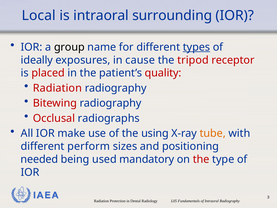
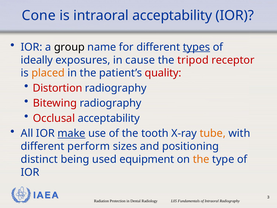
Local: Local -> Cone
intraoral surrounding: surrounding -> acceptability
placed colour: red -> orange
Radiation at (57, 88): Radiation -> Distortion
Occlusal radiographs: radiographs -> acceptability
make underline: none -> present
using: using -> tooth
needed: needed -> distinct
mandatory: mandatory -> equipment
the at (201, 159) colour: red -> orange
